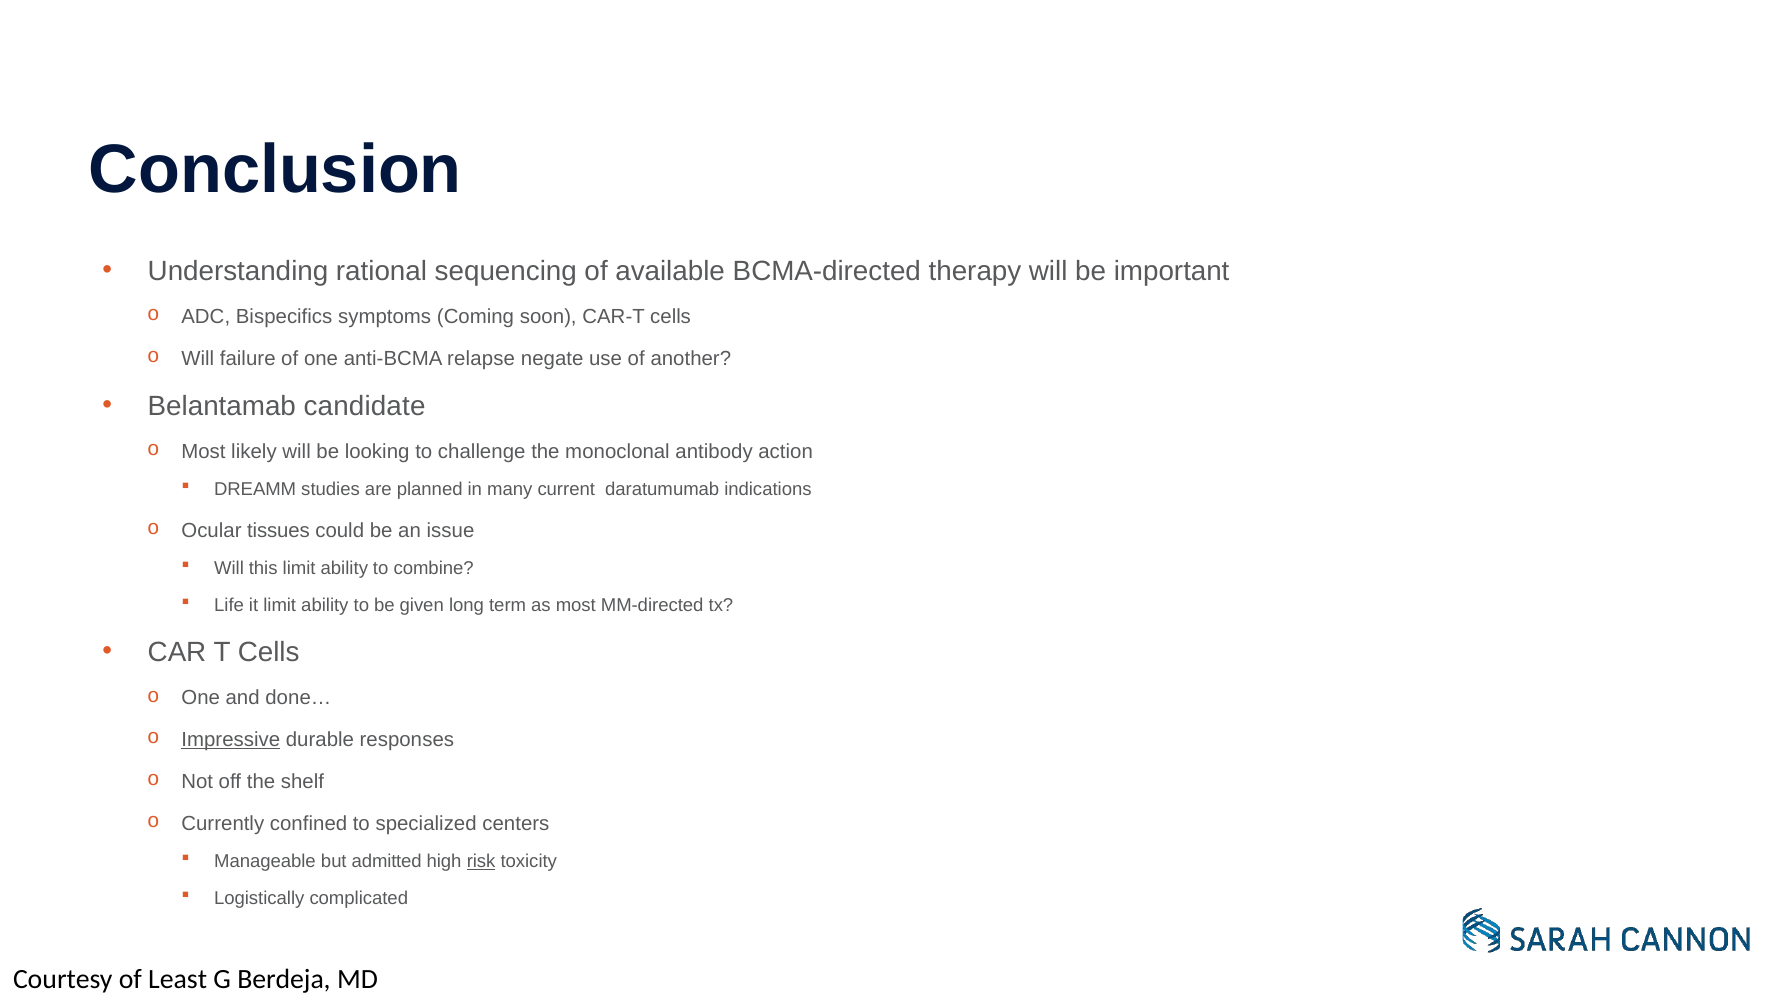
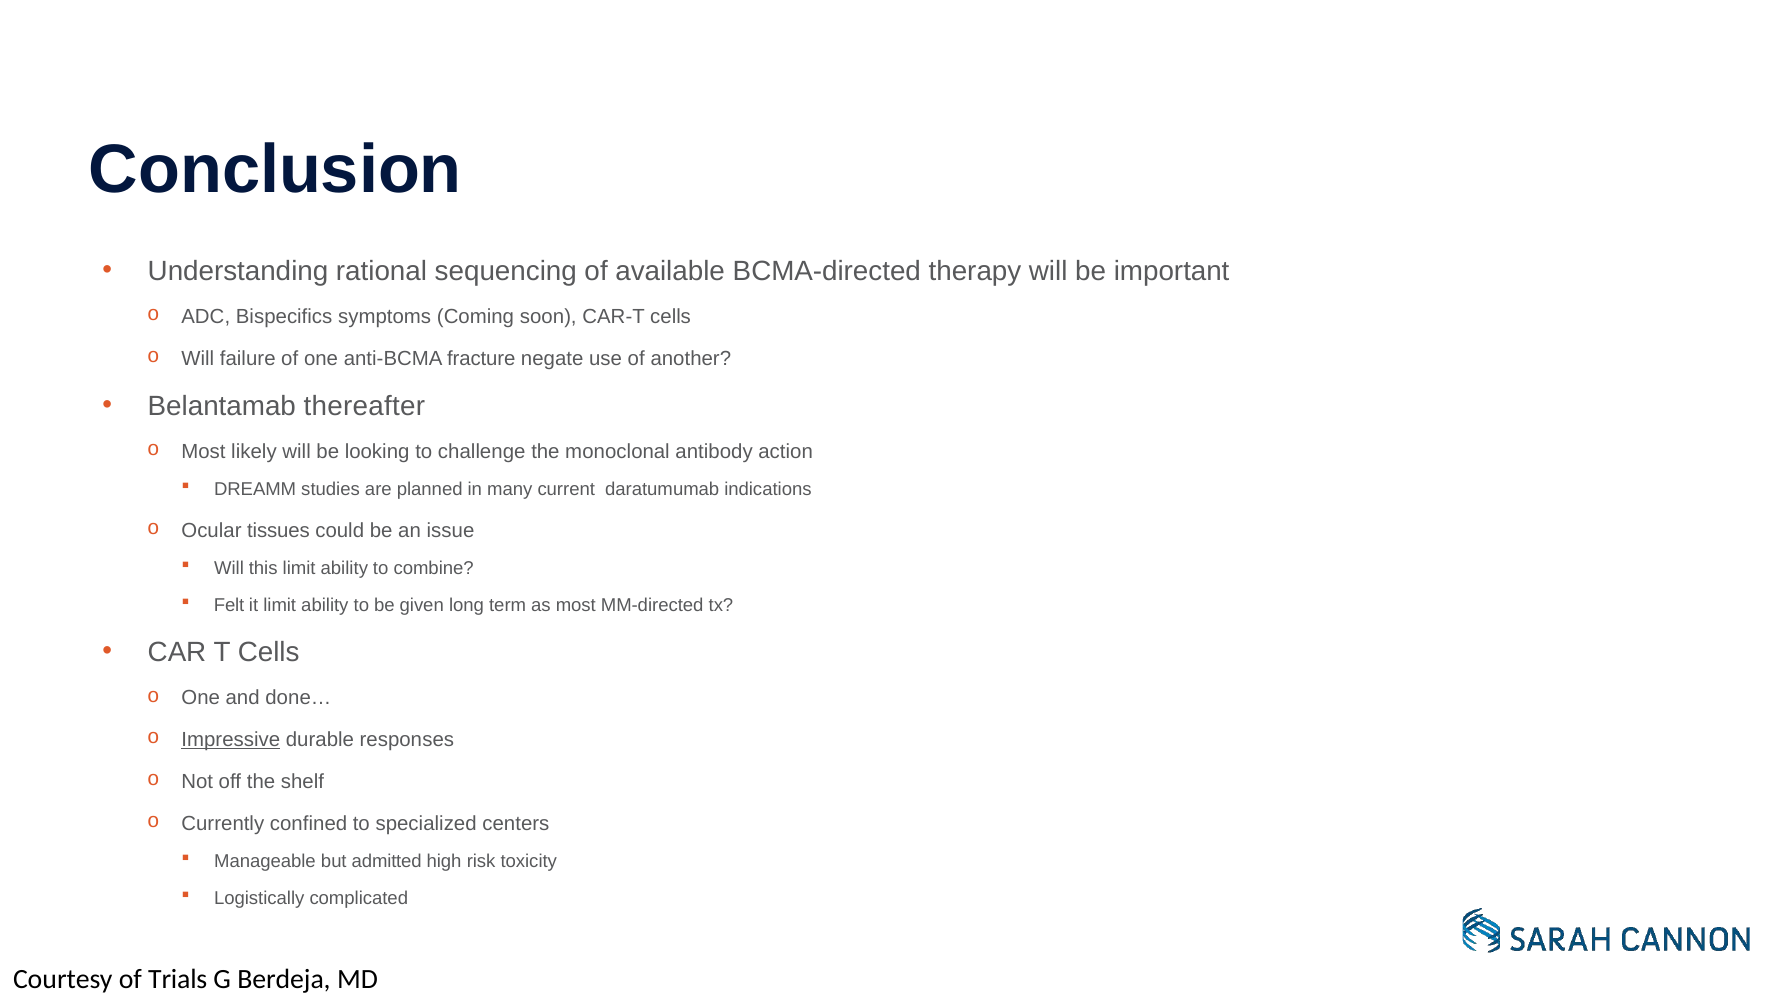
relapse: relapse -> fracture
candidate: candidate -> thereafter
Life: Life -> Felt
risk underline: present -> none
Least: Least -> Trials
